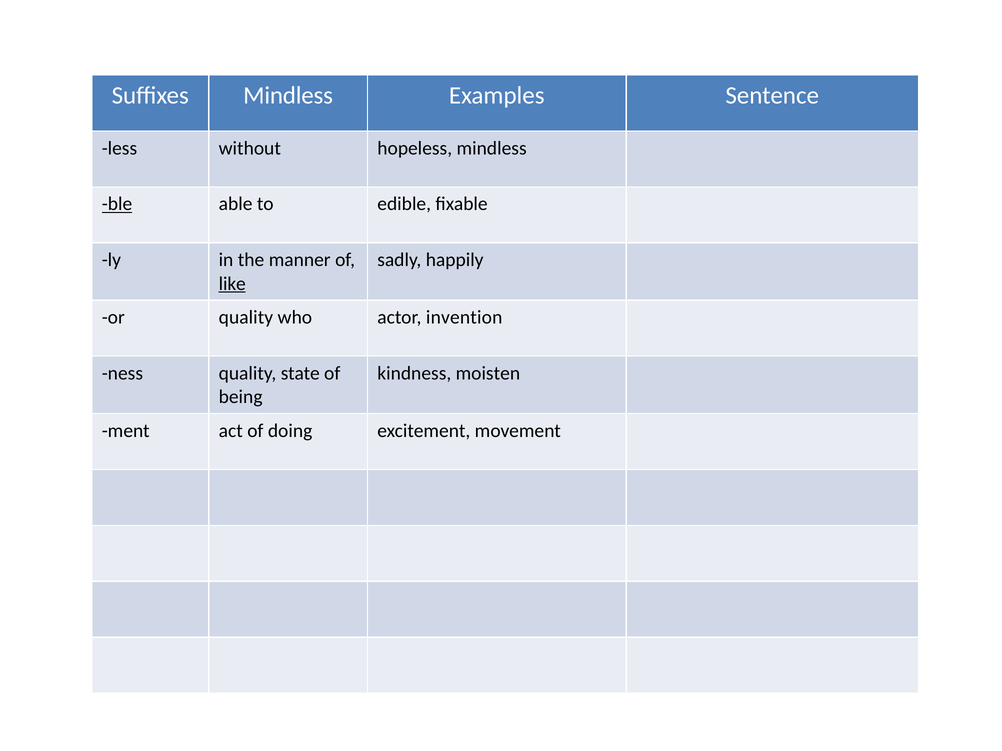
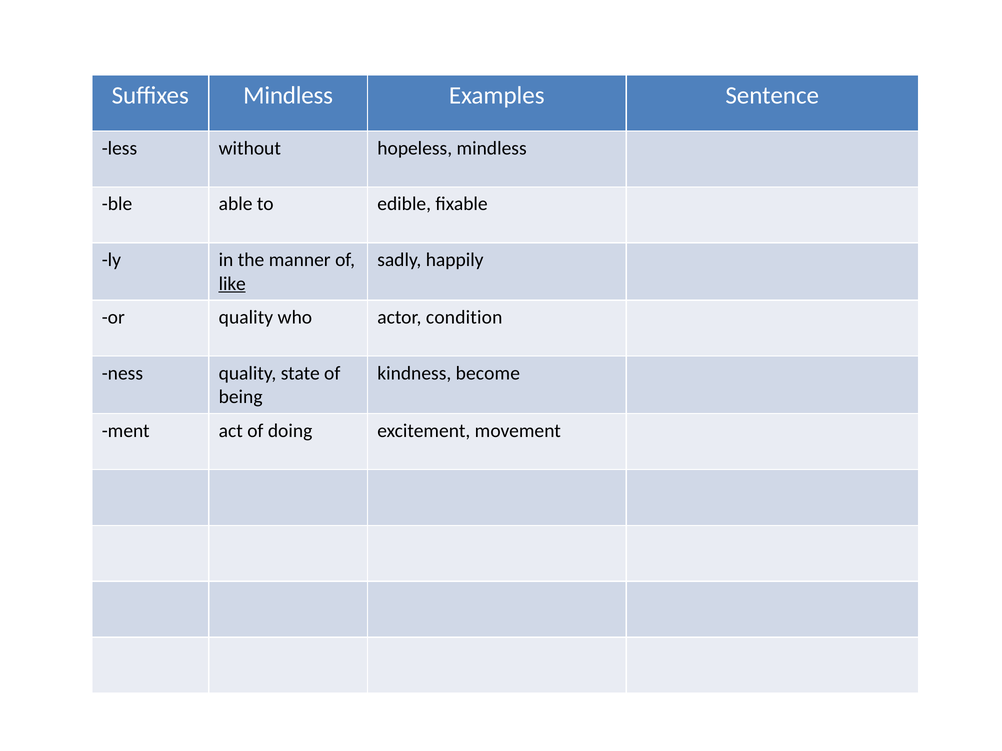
ble underline: present -> none
invention: invention -> condition
moisten: moisten -> become
